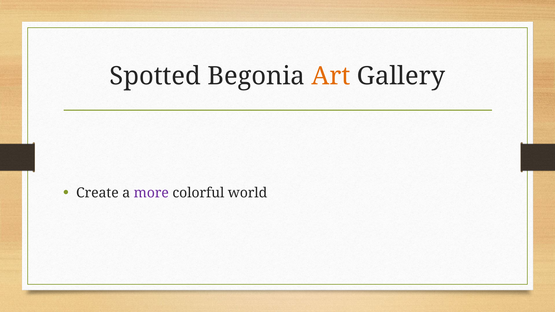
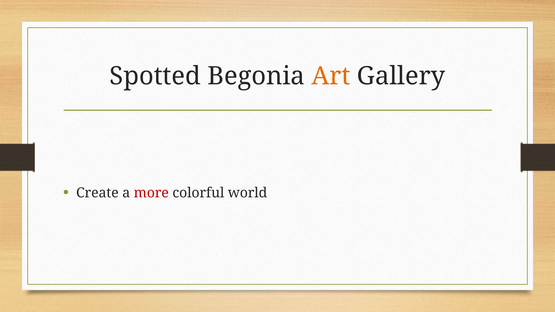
more colour: purple -> red
